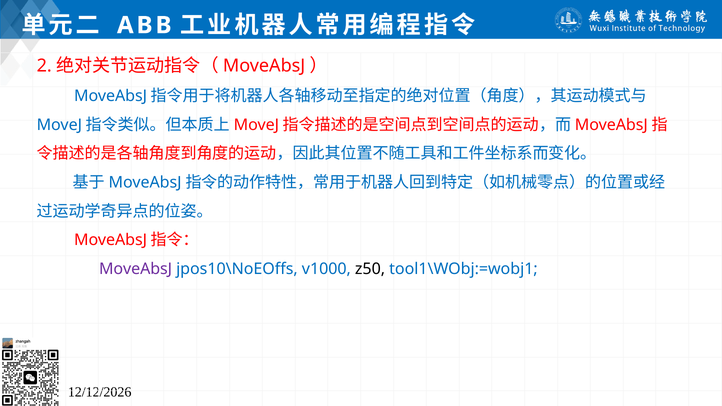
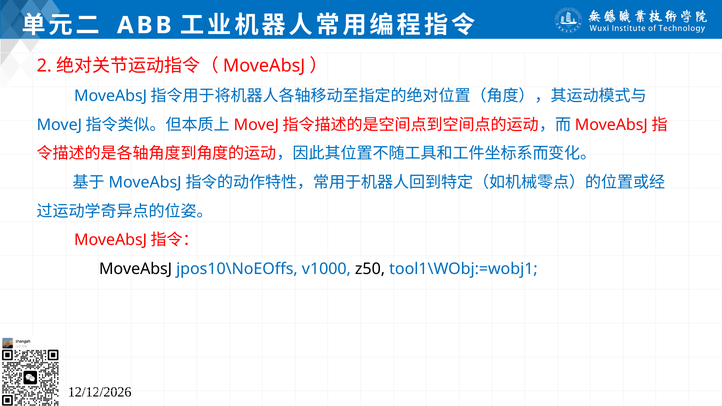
MoveAbsJ colour: purple -> black
